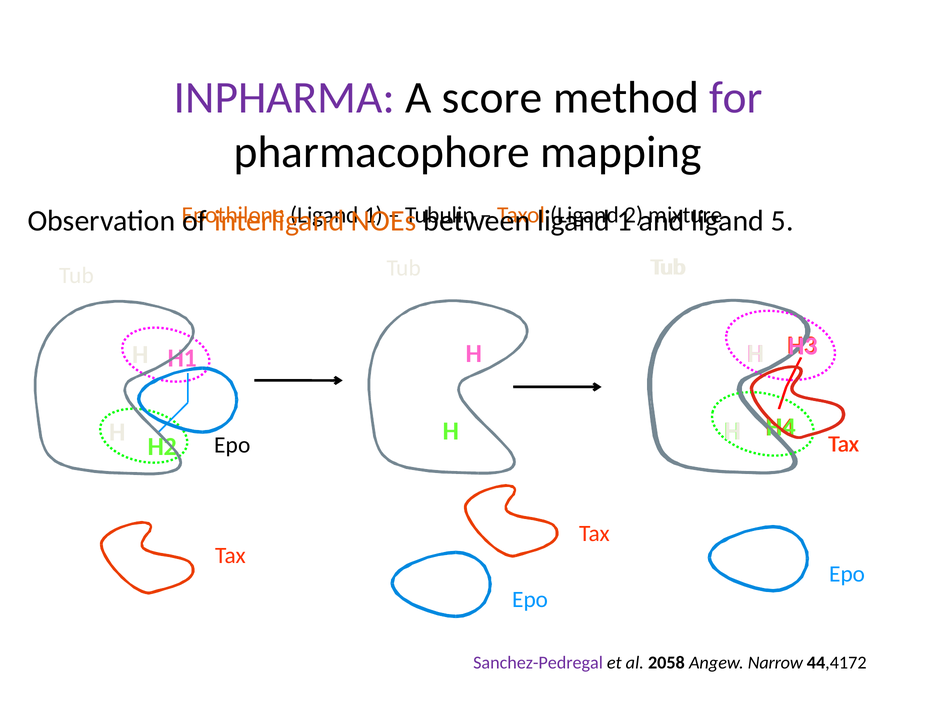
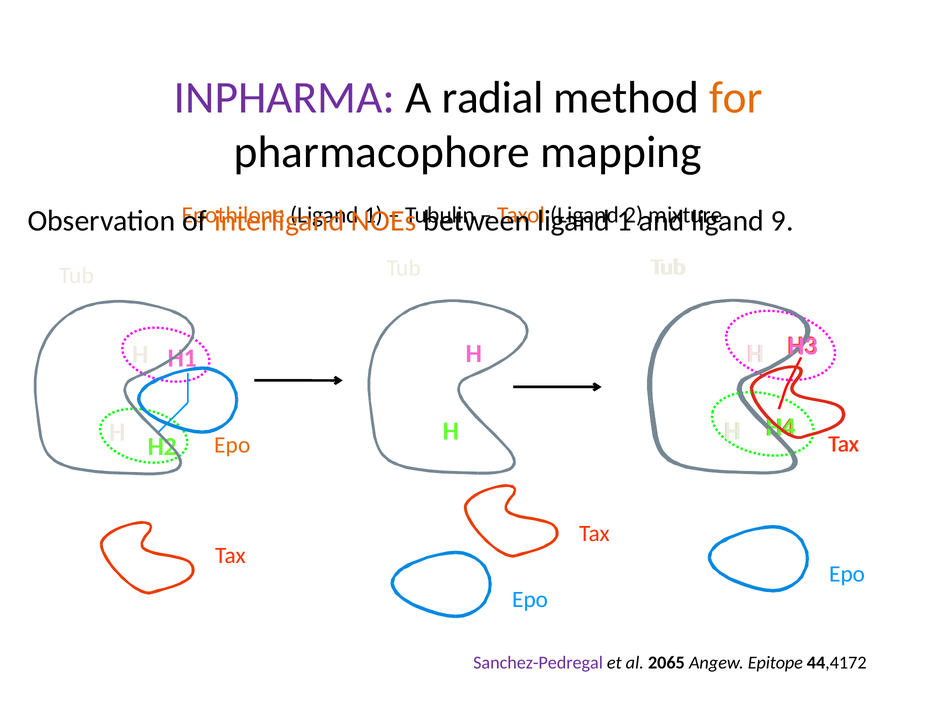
score: score -> radial
for colour: purple -> orange
5: 5 -> 9
Epo at (232, 445) colour: black -> orange
2058: 2058 -> 2065
Narrow: Narrow -> Epitope
